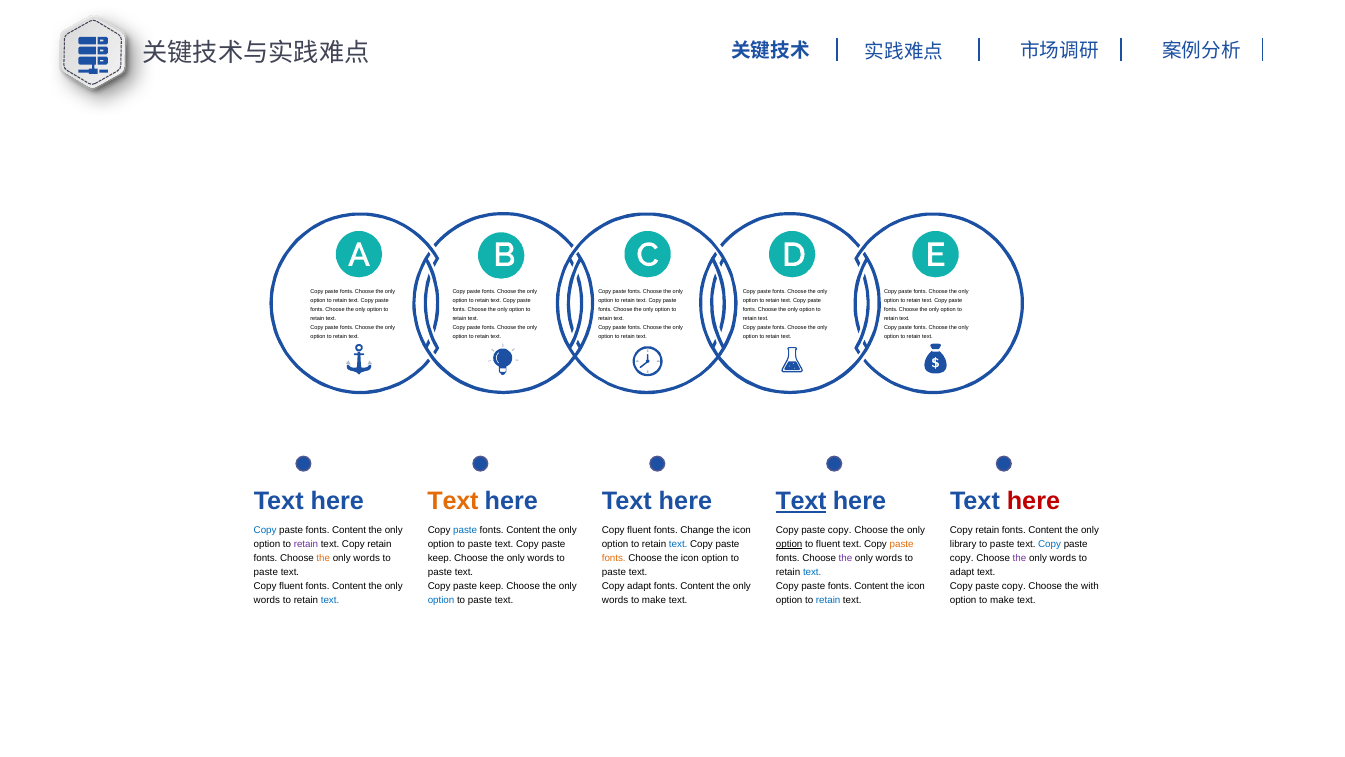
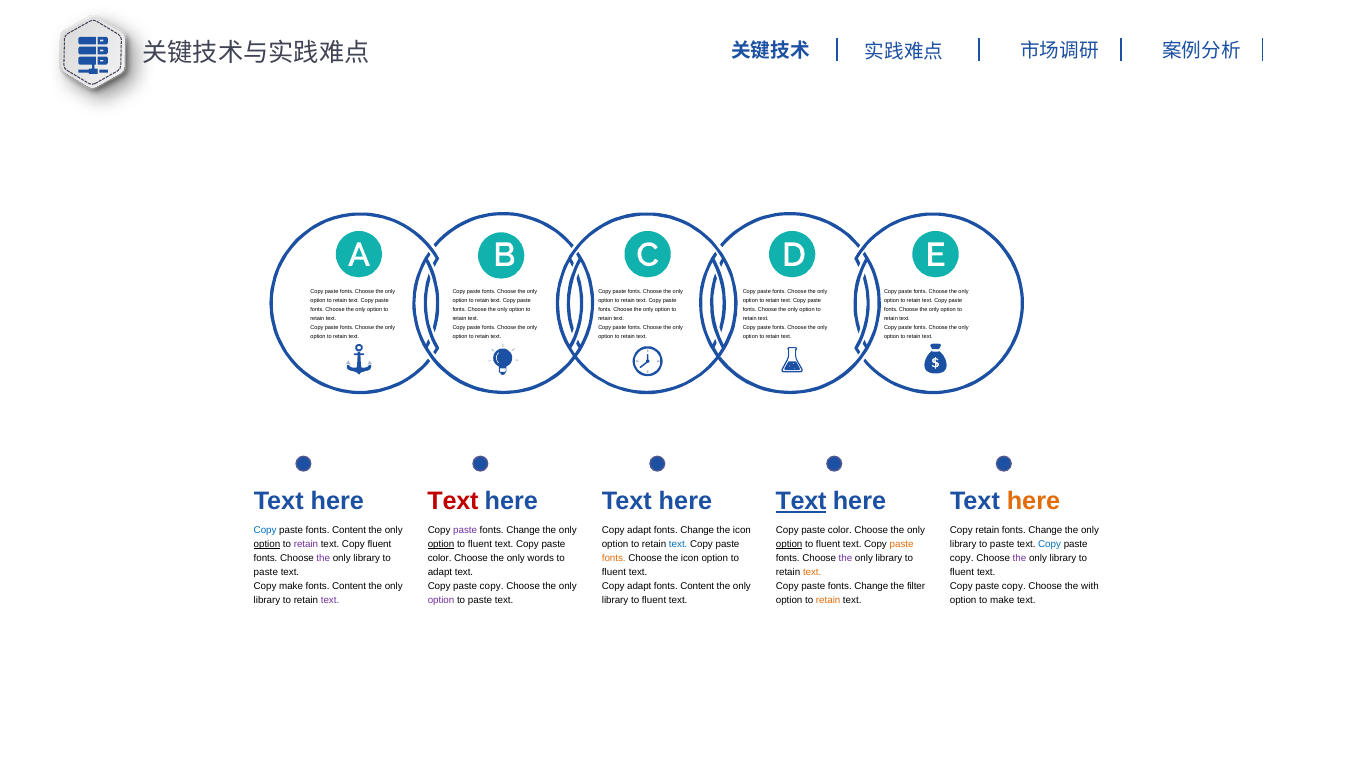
Text at (453, 501) colour: orange -> red
here at (1033, 501) colour: red -> orange
paste at (465, 530) colour: blue -> purple
Content at (523, 530): Content -> Change
fluent at (639, 530): fluent -> adapt
copy at (840, 530): copy -> color
Content at (1045, 530): Content -> Change
option at (267, 544) underline: none -> present
text Copy retain: retain -> fluent
option at (441, 544) underline: none -> present
paste at (480, 544): paste -> fluent
the at (323, 558) colour: orange -> purple
words at (367, 558): words -> library
keep at (440, 558): keep -> color
words at (889, 558): words -> library
words at (1063, 558): words -> library
paste at (440, 572): paste -> adapt
paste at (614, 572): paste -> fluent
text at (812, 572) colour: blue -> orange
adapt at (962, 572): adapt -> fluent
fluent at (291, 586): fluent -> make
keep at (492, 586): keep -> copy
Content at (871, 586): Content -> Change
icon at (916, 586): icon -> filter
words at (267, 600): words -> library
text at (330, 600) colour: blue -> purple
option at (441, 600) colour: blue -> purple
words at (615, 600): words -> library
make at (654, 600): make -> fluent
retain at (828, 600) colour: blue -> orange
